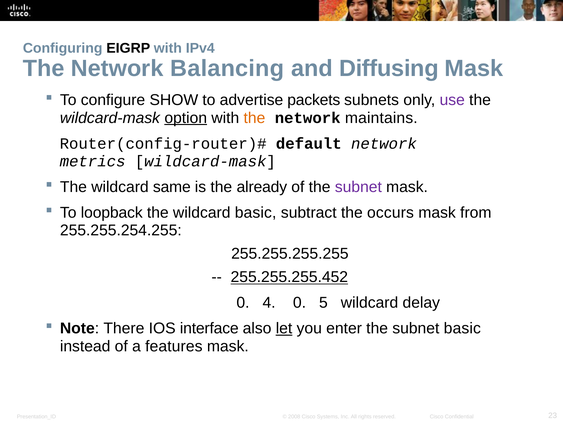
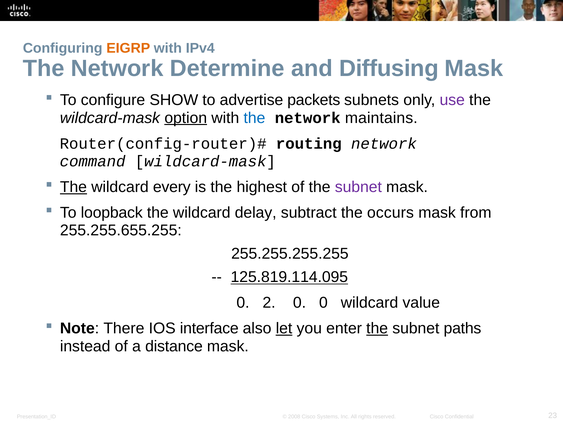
EIGRP colour: black -> orange
Balancing: Balancing -> Determine
the at (254, 118) colour: orange -> blue
default: default -> routing
metrics: metrics -> command
The at (73, 187) underline: none -> present
same: same -> every
already: already -> highest
wildcard basic: basic -> delay
255.255.254.255: 255.255.254.255 -> 255.255.655.255
255.255.255.452: 255.255.255.452 -> 125.819.114.095
4: 4 -> 2
0 5: 5 -> 0
delay: delay -> value
the at (377, 329) underline: none -> present
subnet basic: basic -> paths
features: features -> distance
